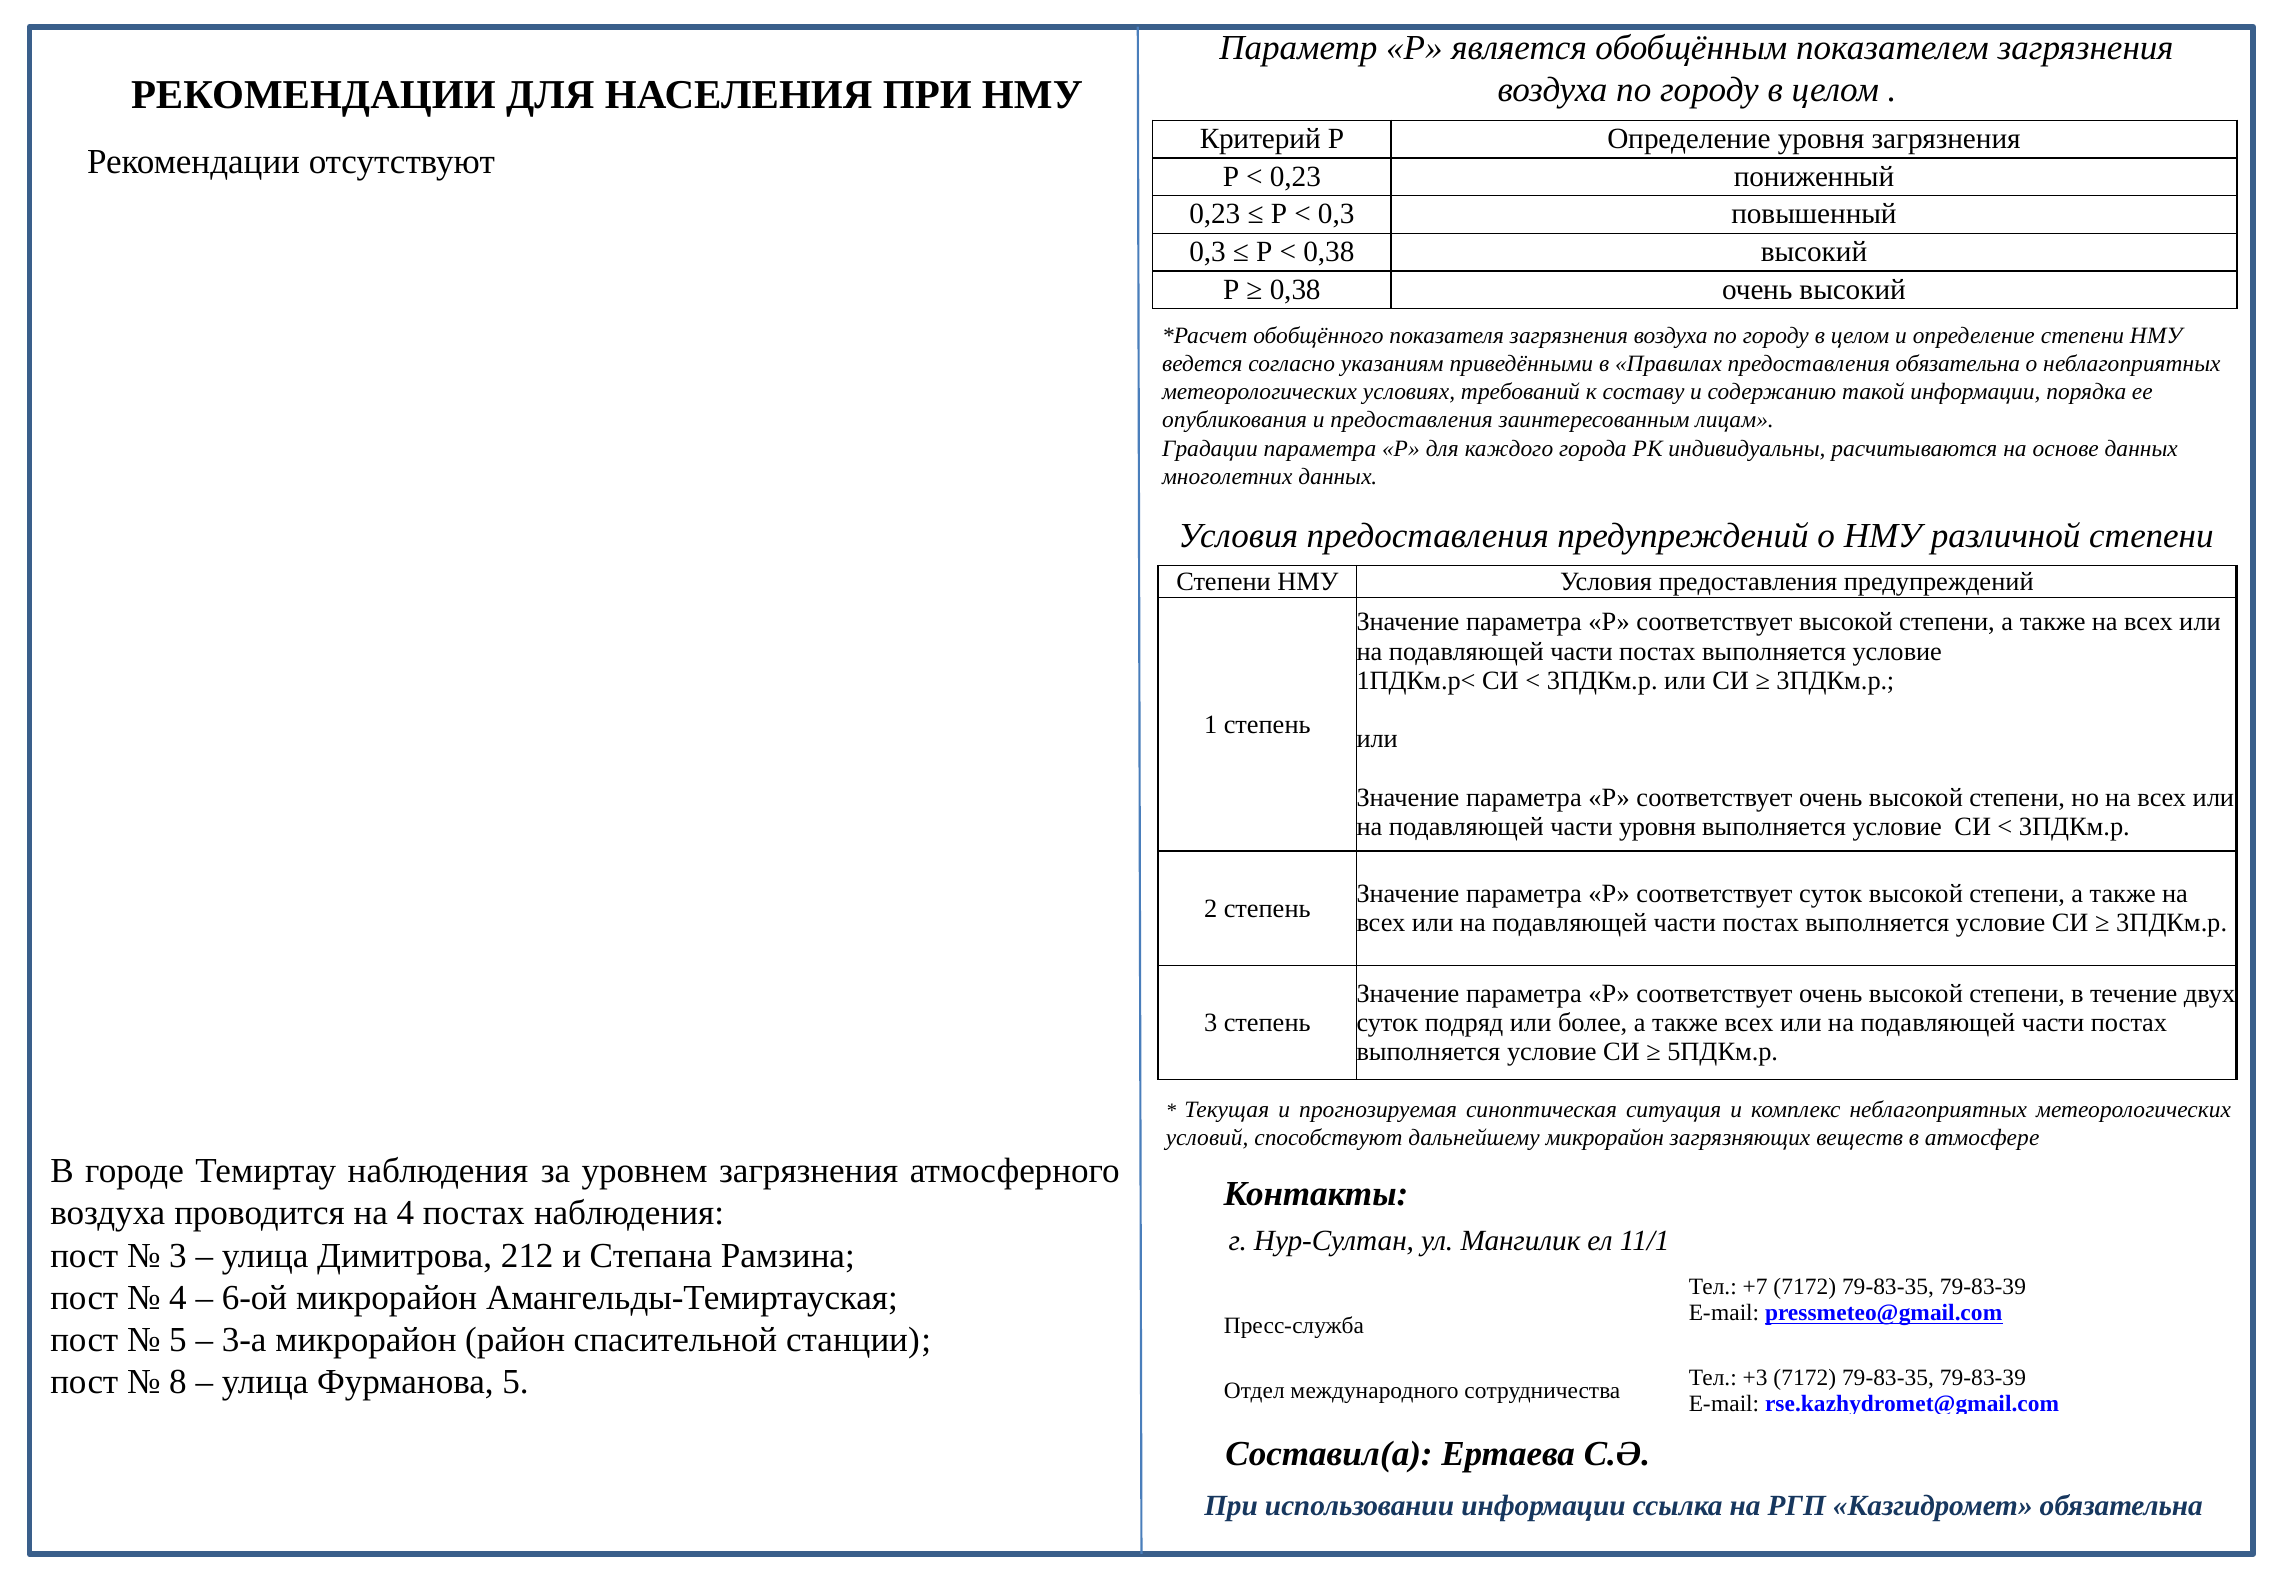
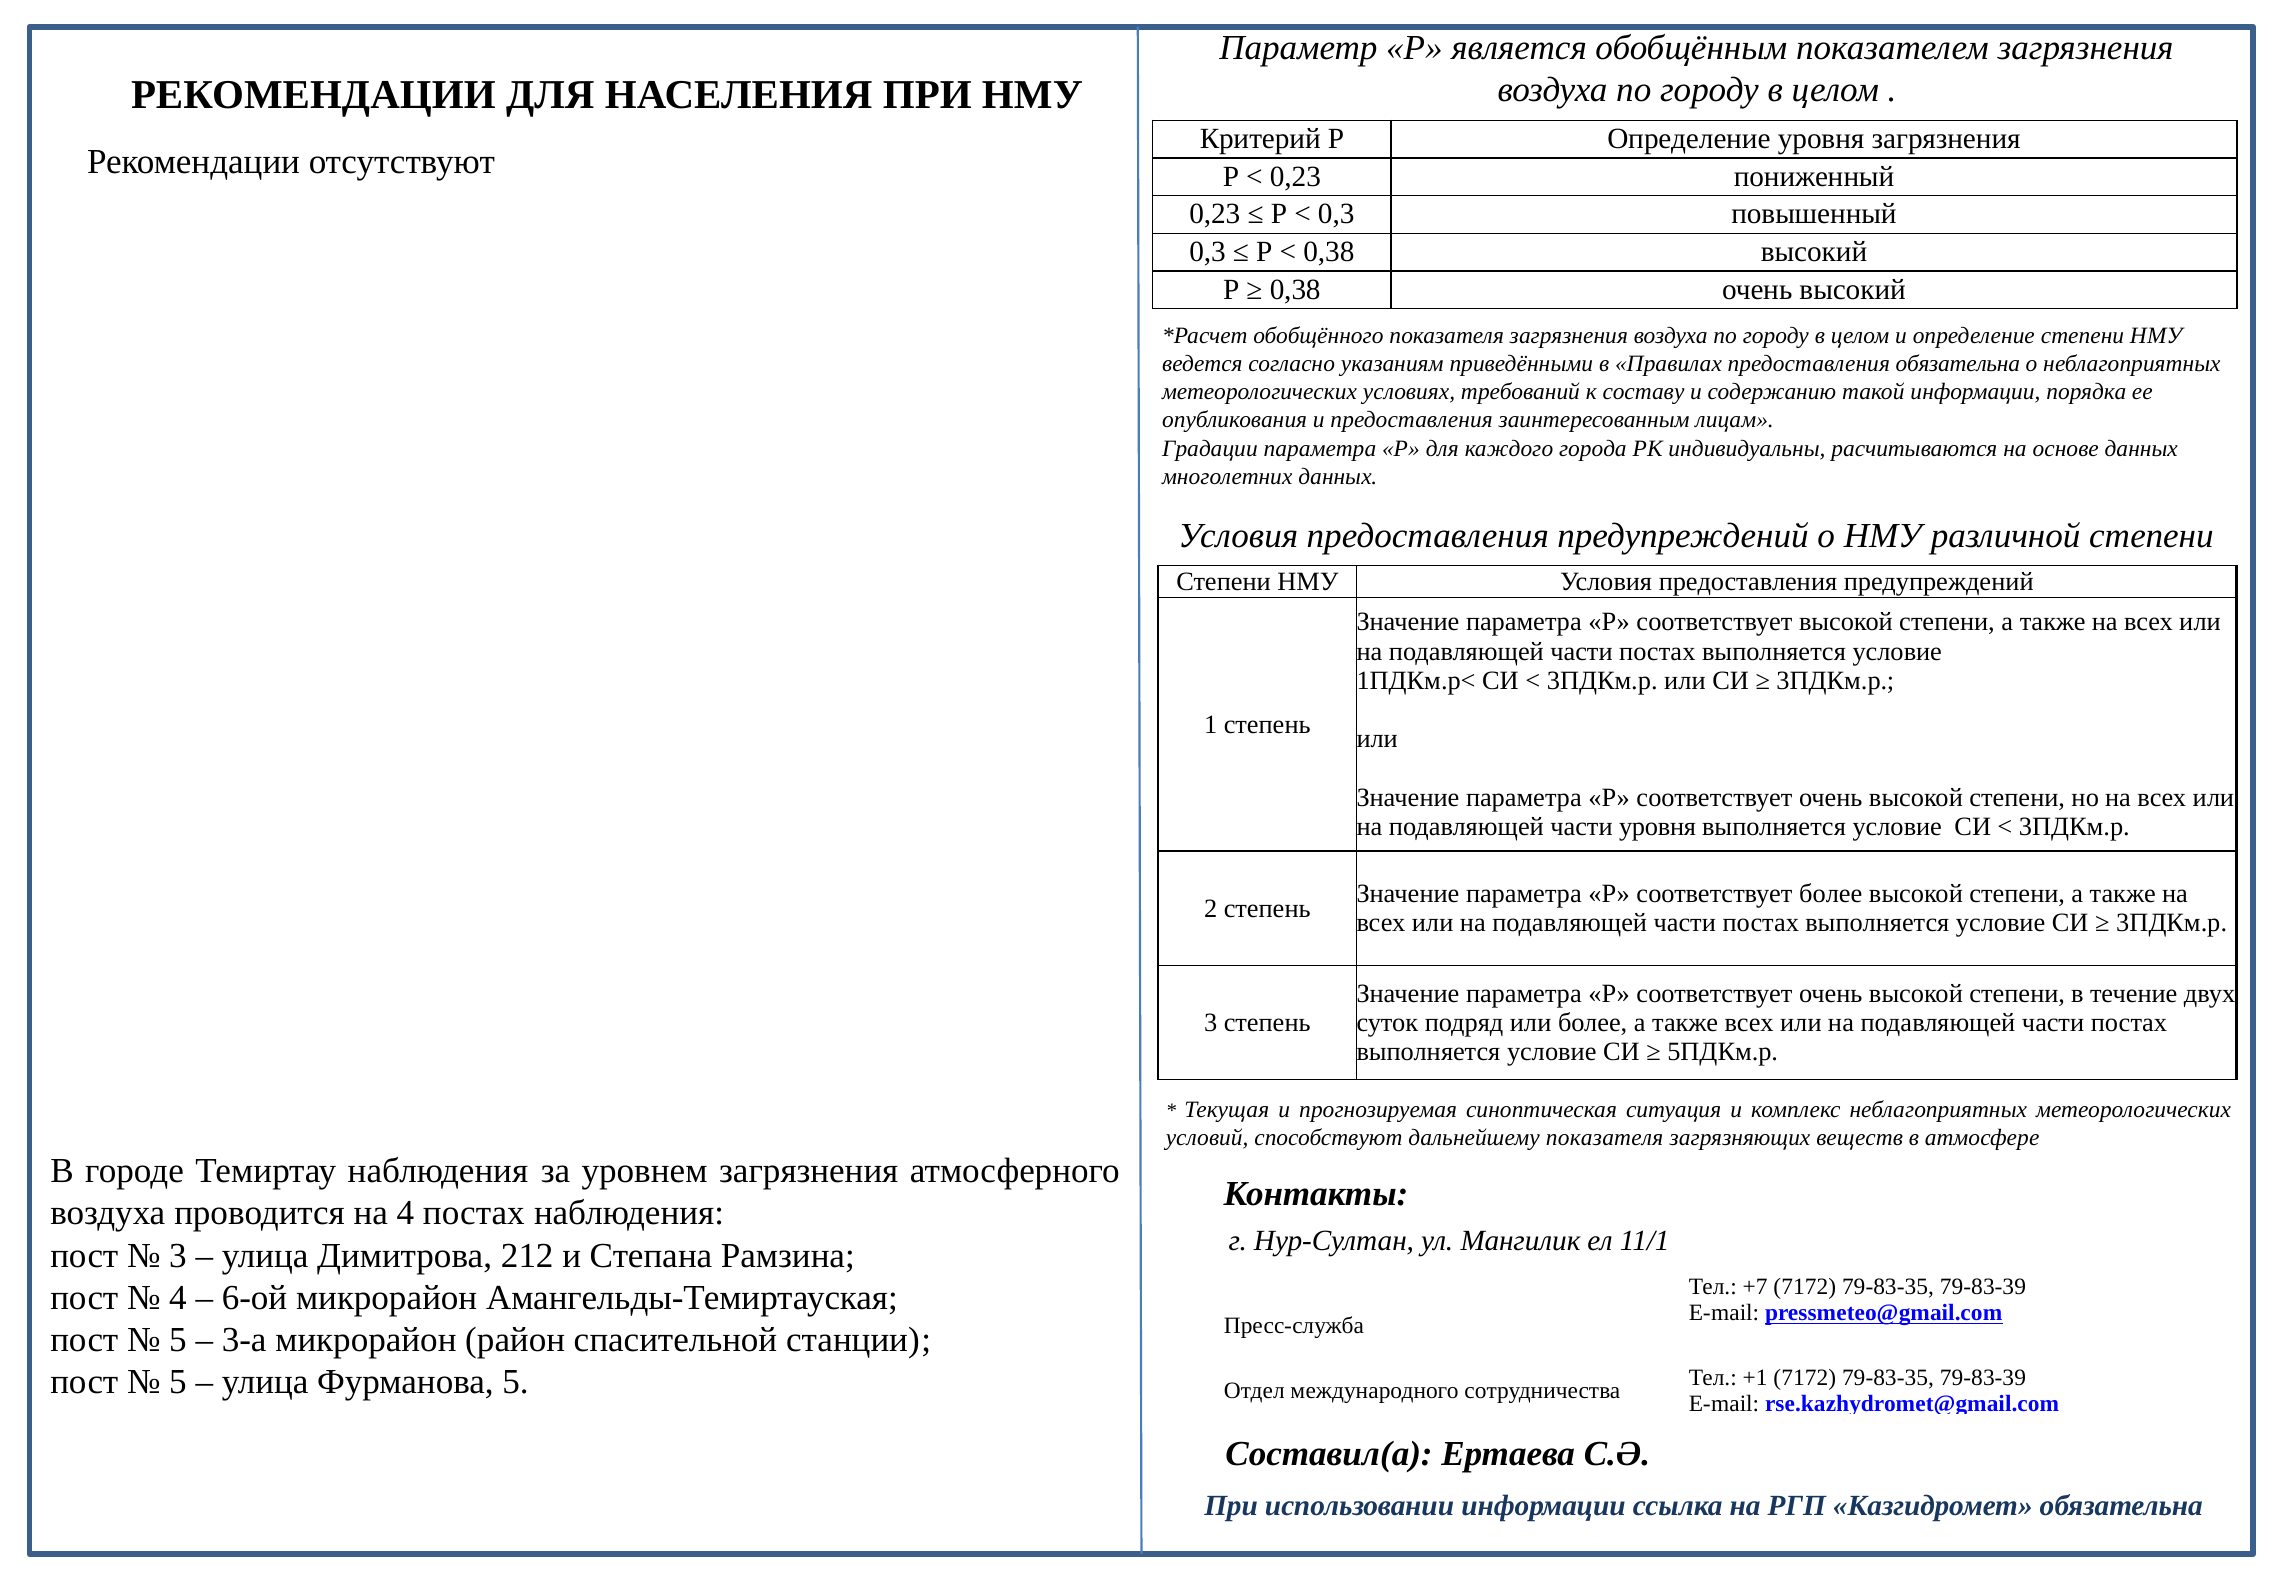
соответствует суток: суток -> более
дальнейшему микрорайон: микрорайон -> показателя
8 at (178, 1382): 8 -> 5
+3: +3 -> +1
